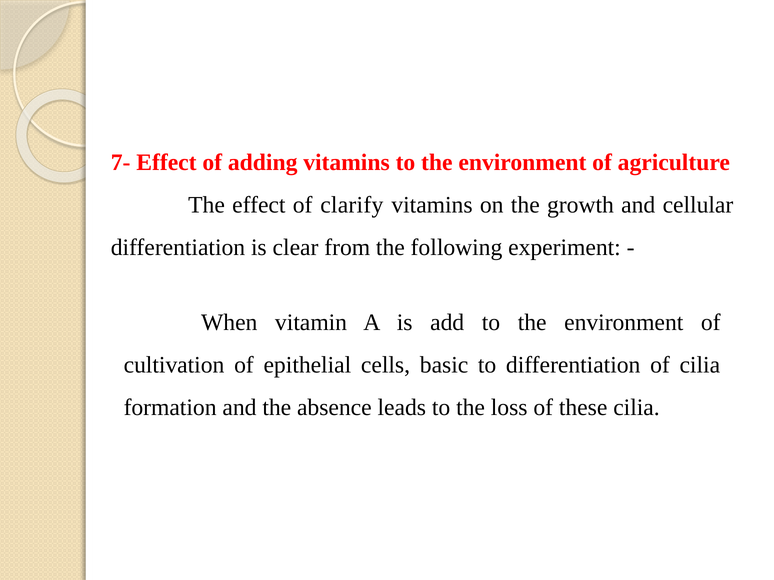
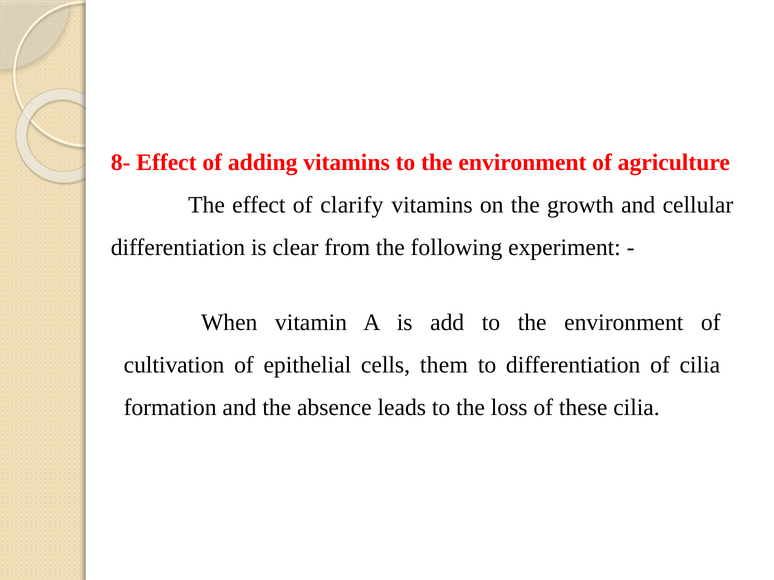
7-: 7- -> 8-
basic: basic -> them
